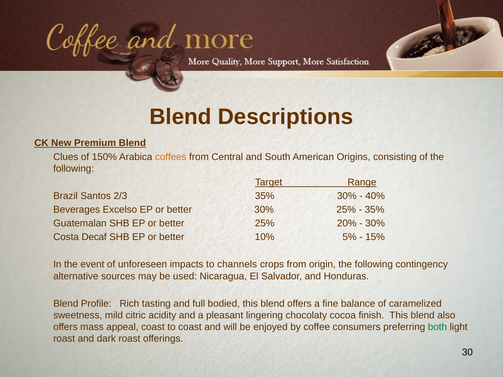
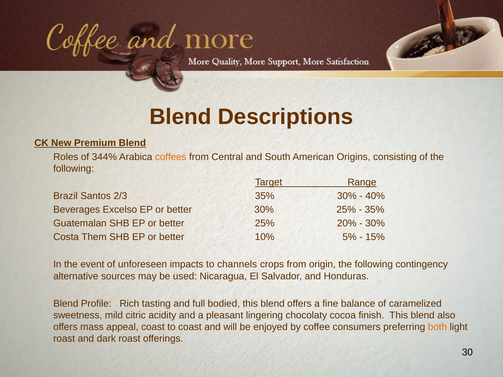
Clues: Clues -> Roles
150%: 150% -> 344%
Decaf: Decaf -> Them
both colour: green -> orange
